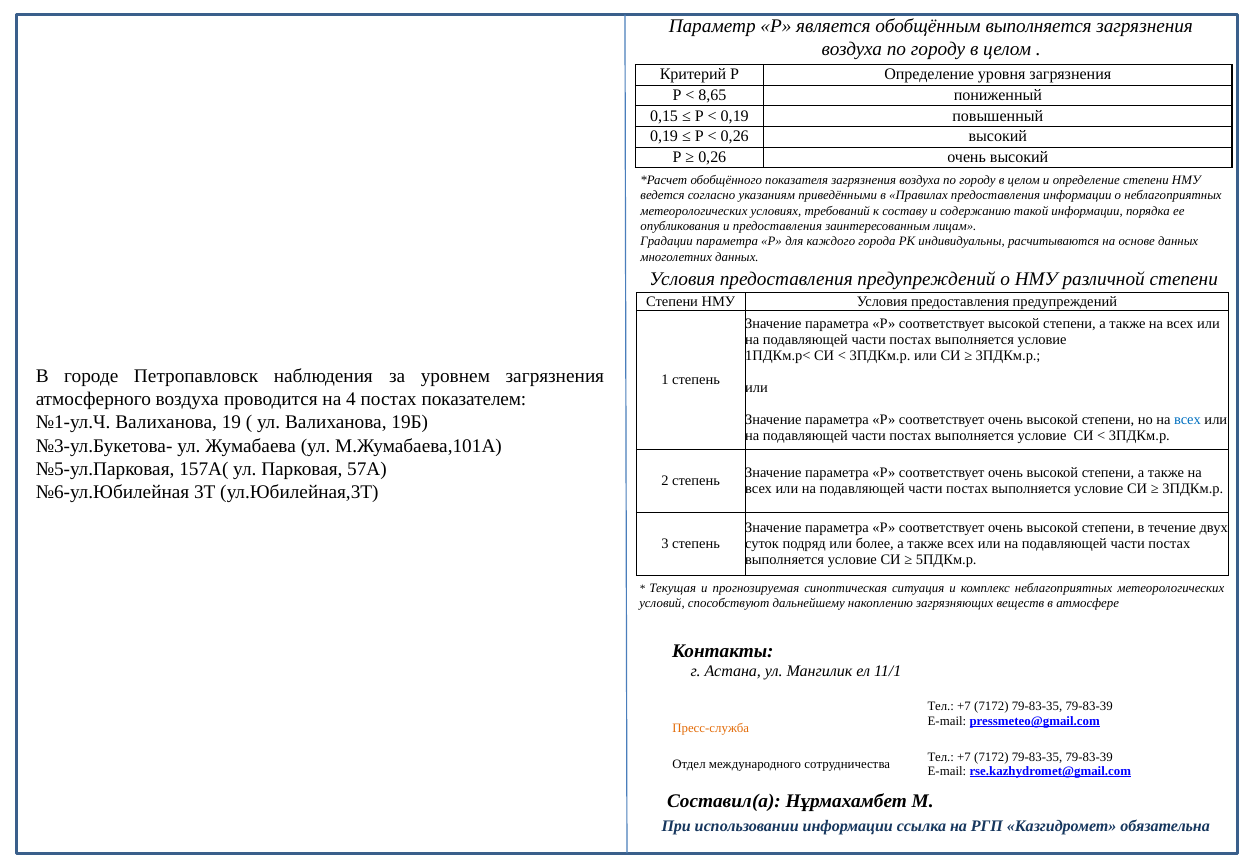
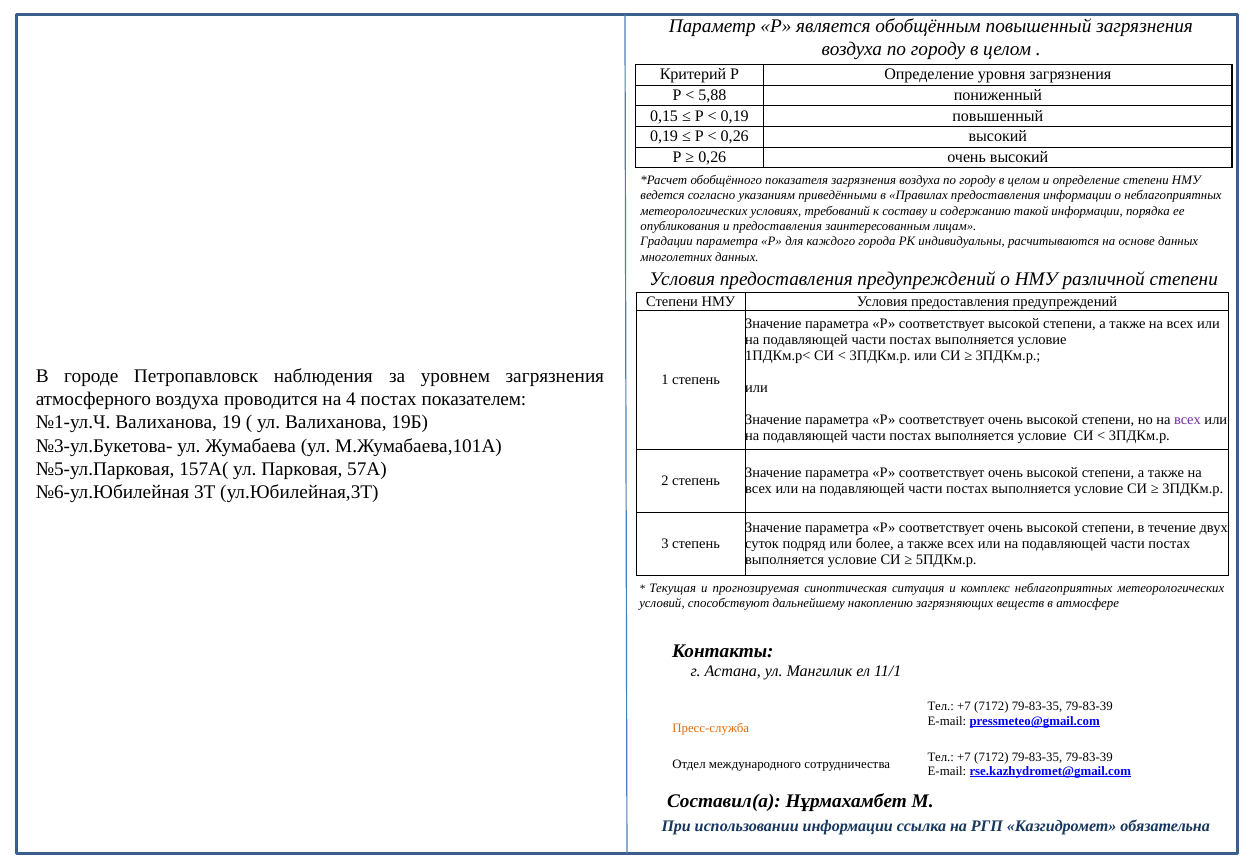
обобщённым выполняется: выполняется -> повышенный
8,65: 8,65 -> 5,88
всех at (1187, 420) colour: blue -> purple
